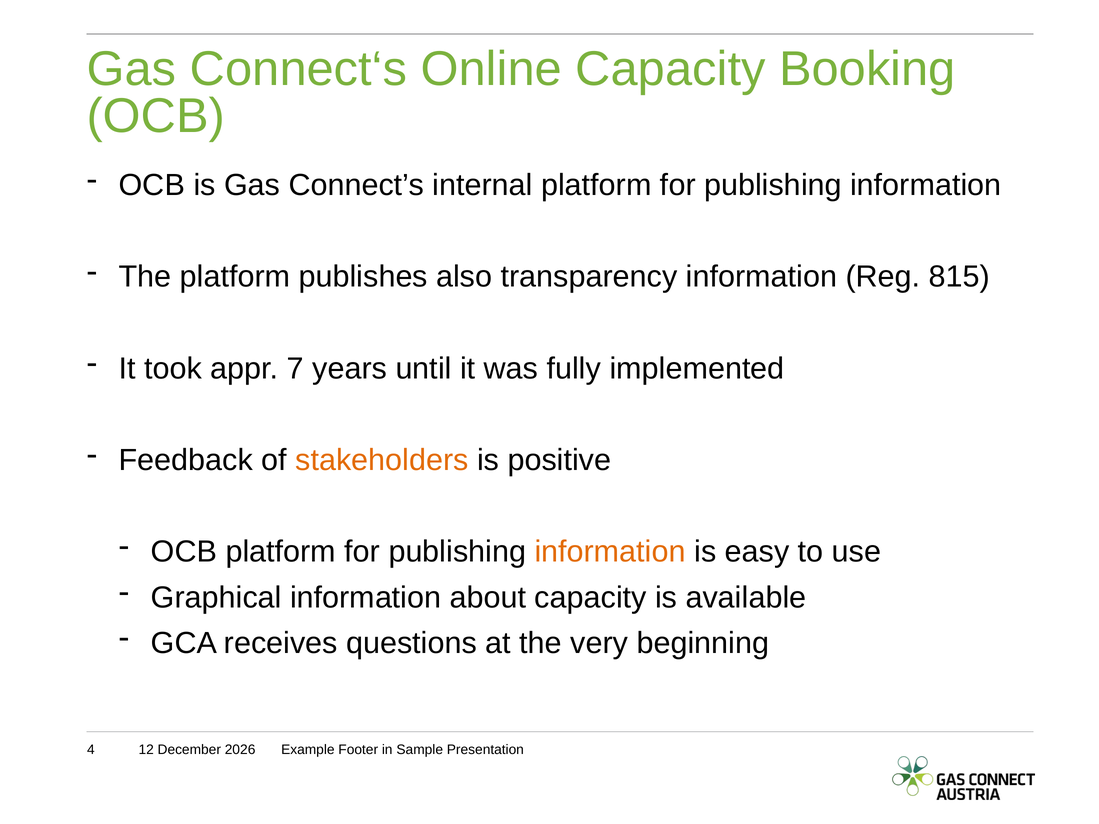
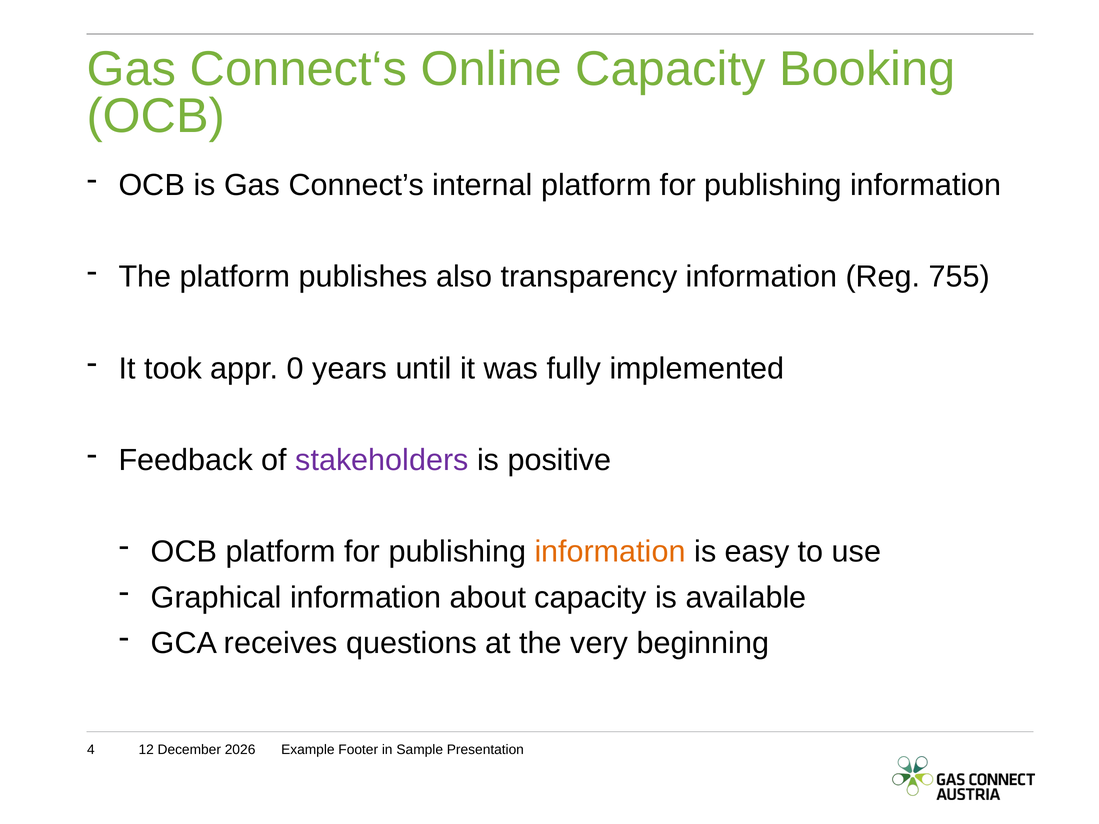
815: 815 -> 755
7: 7 -> 0
stakeholders colour: orange -> purple
